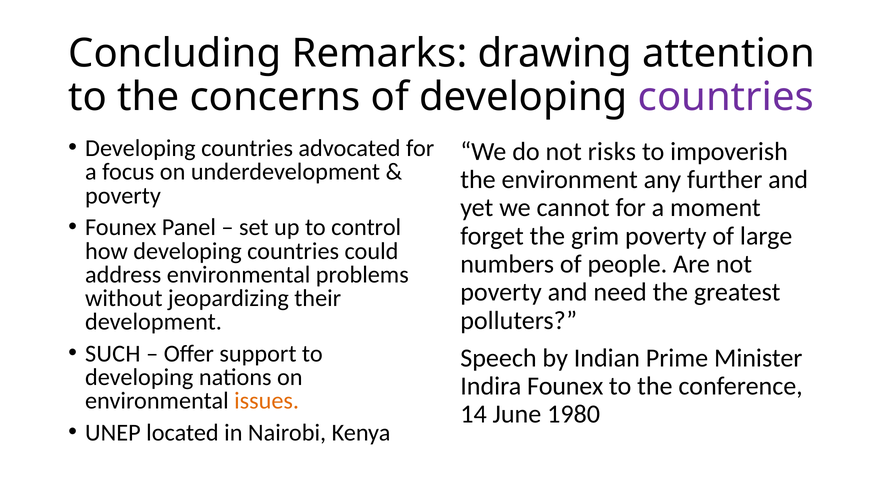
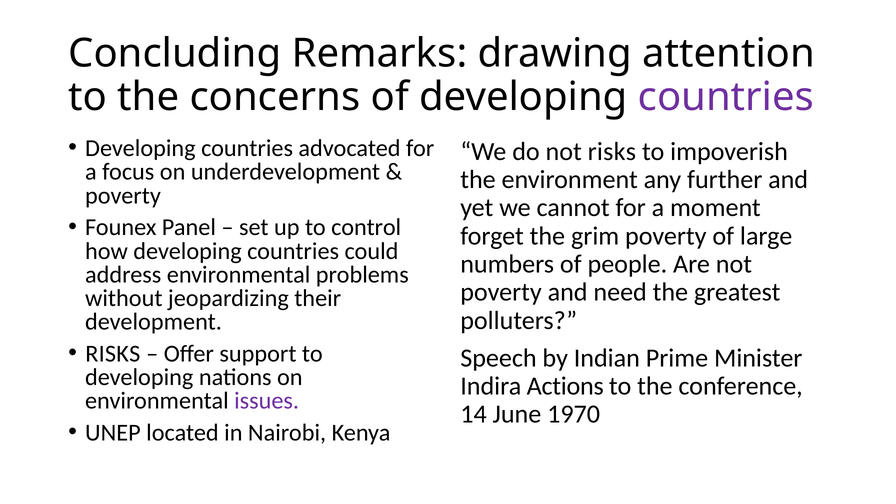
SUCH at (113, 354): SUCH -> RISKS
Indira Founex: Founex -> Actions
issues colour: orange -> purple
1980: 1980 -> 1970
